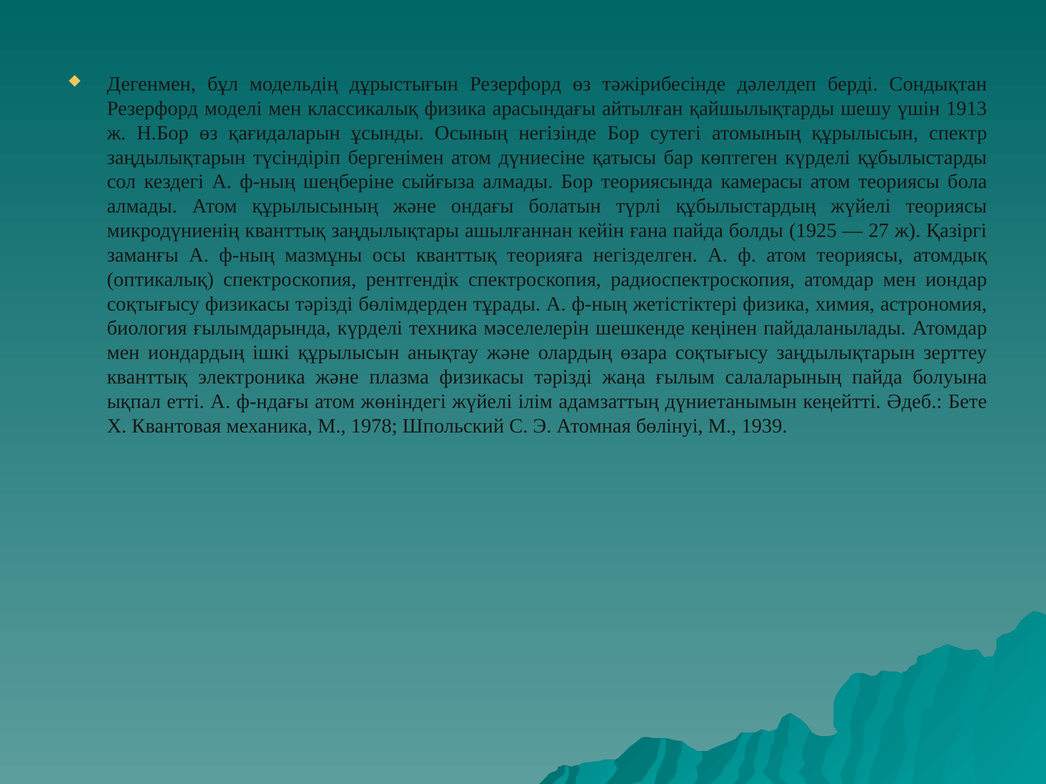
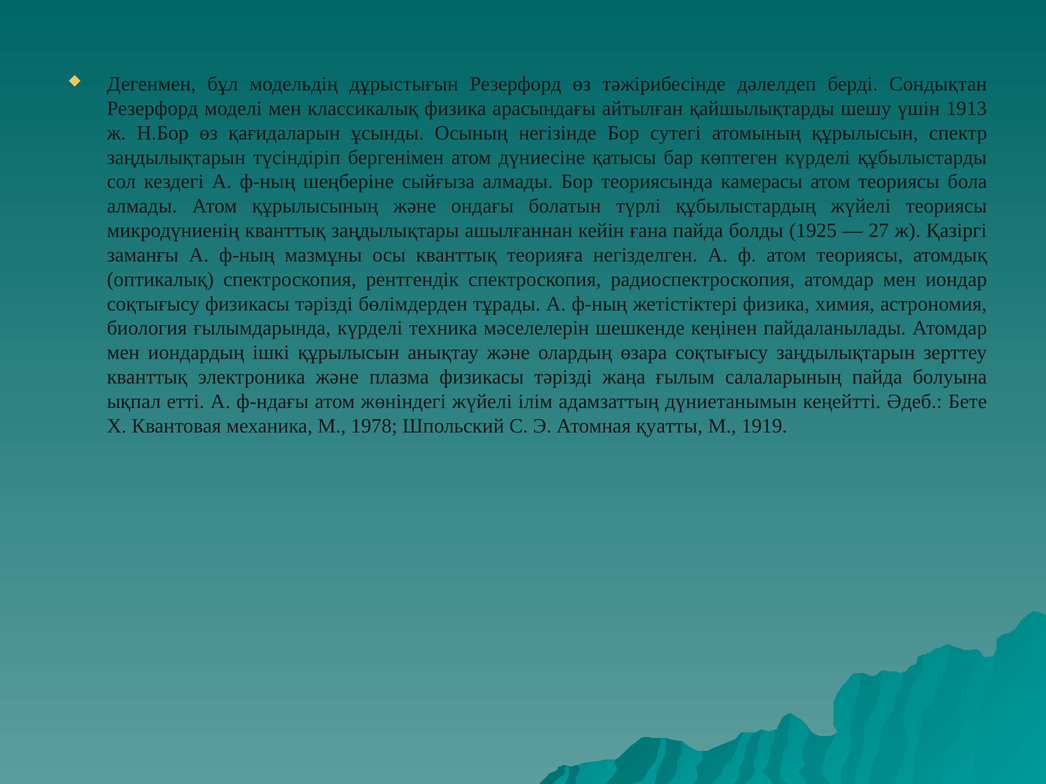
бөлінуі: бөлінуі -> қуатты
1939: 1939 -> 1919
